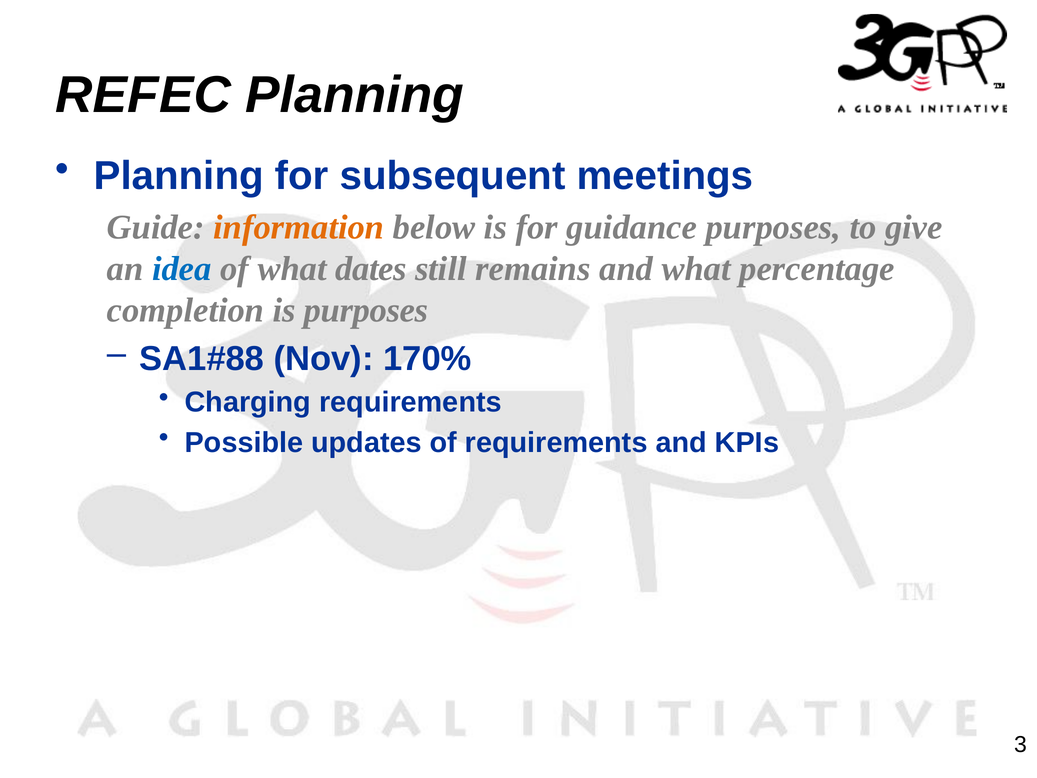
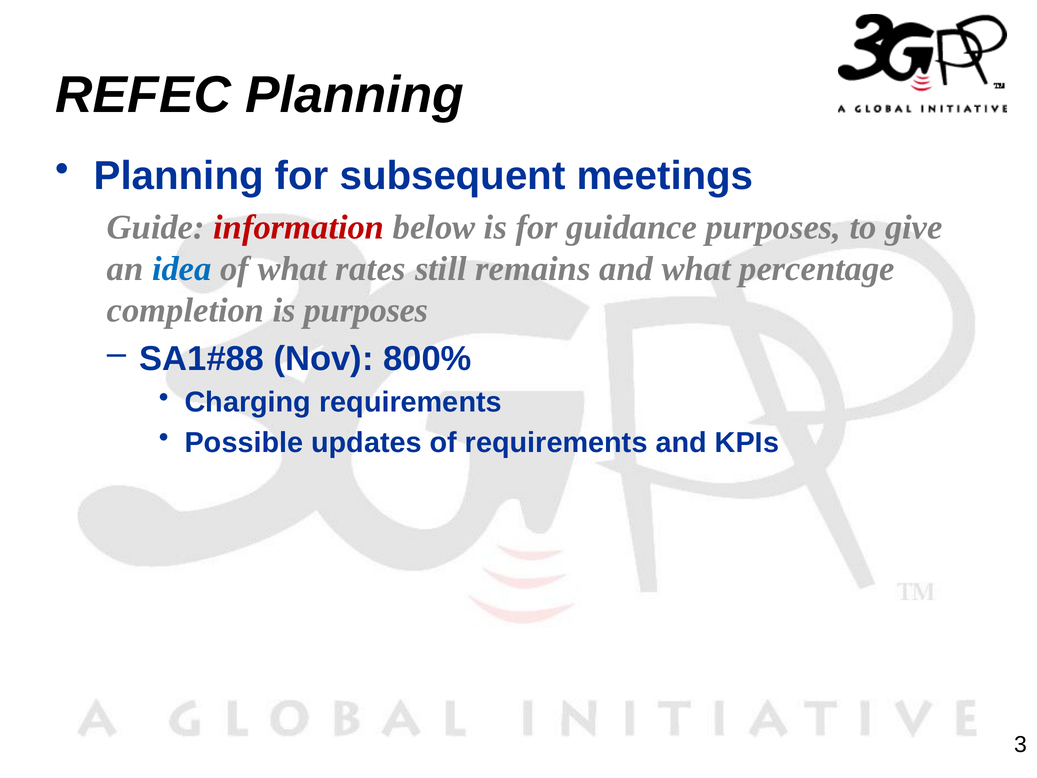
information colour: orange -> red
dates: dates -> rates
170%: 170% -> 800%
